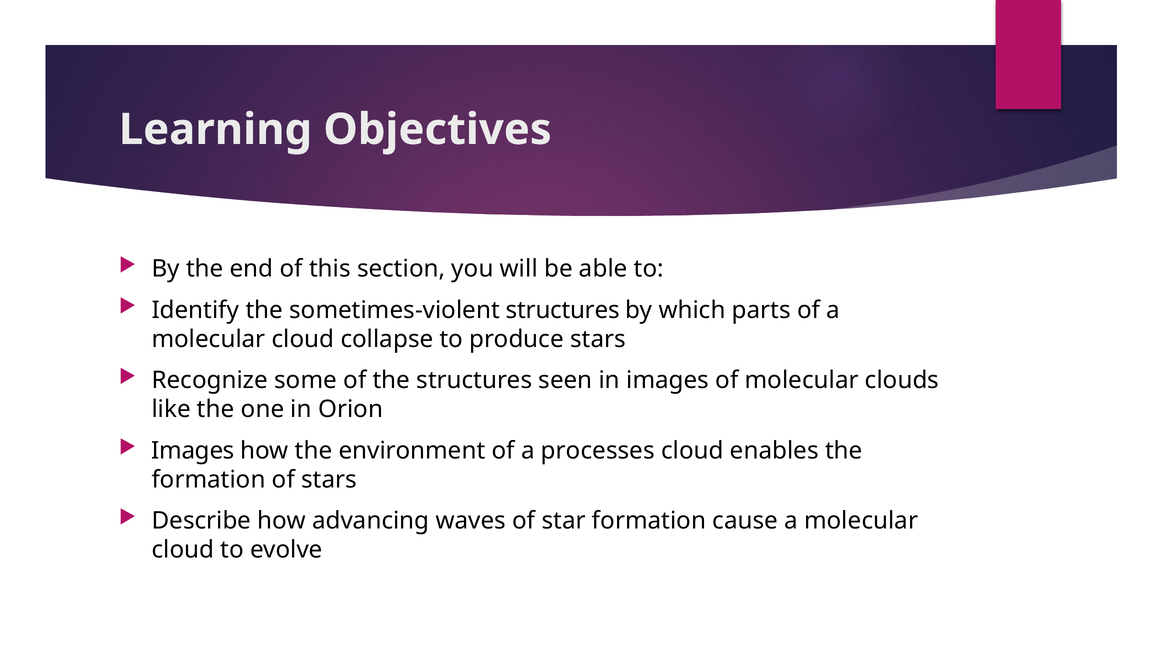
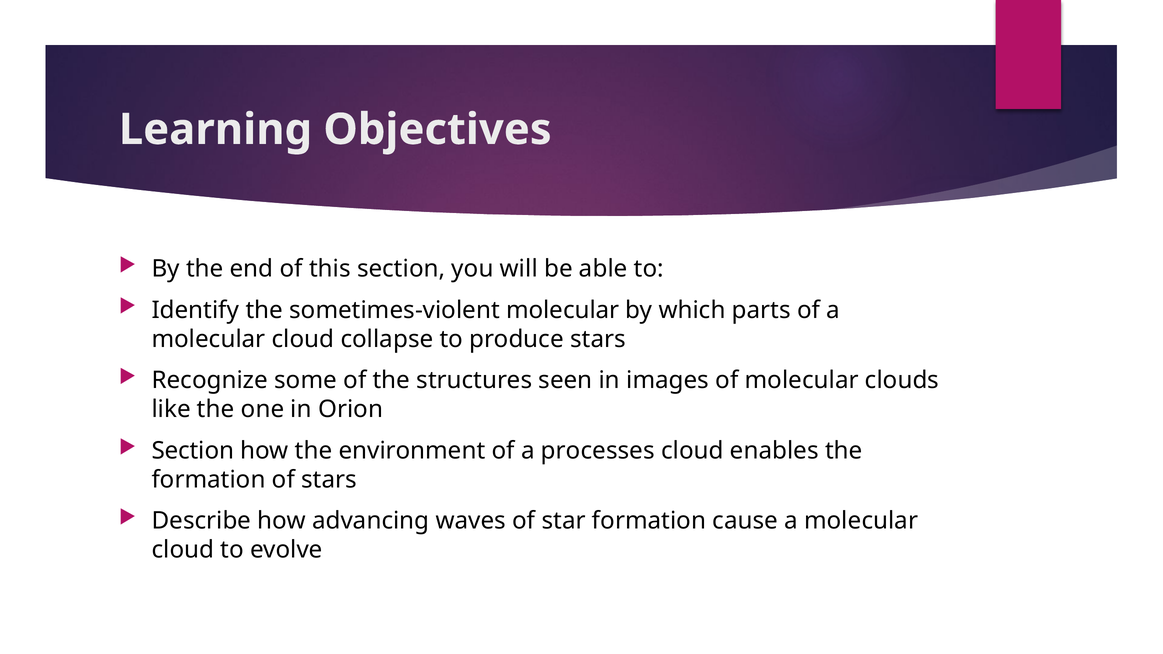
sometimes-violent structures: structures -> molecular
Images at (193, 451): Images -> Section
